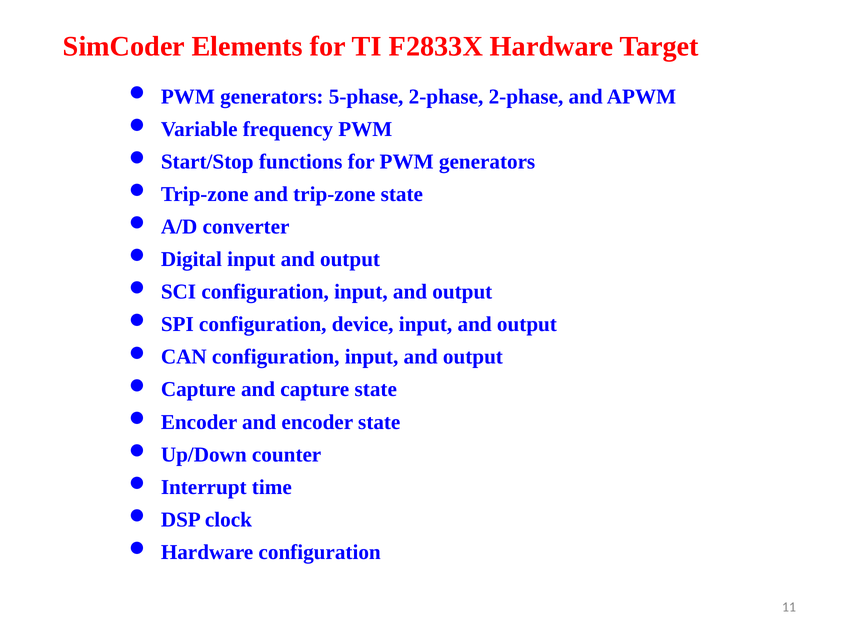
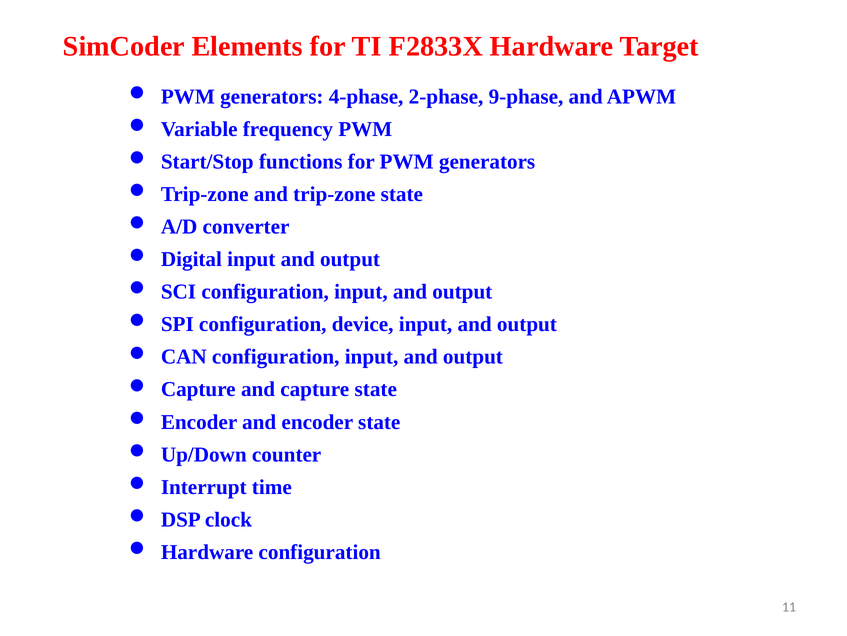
5-phase: 5-phase -> 4-phase
2-phase 2-phase: 2-phase -> 9-phase
